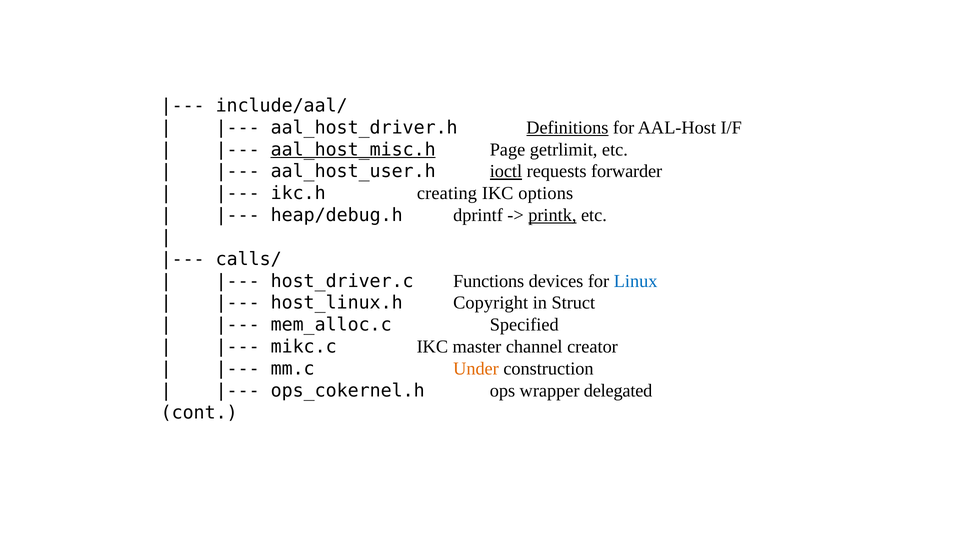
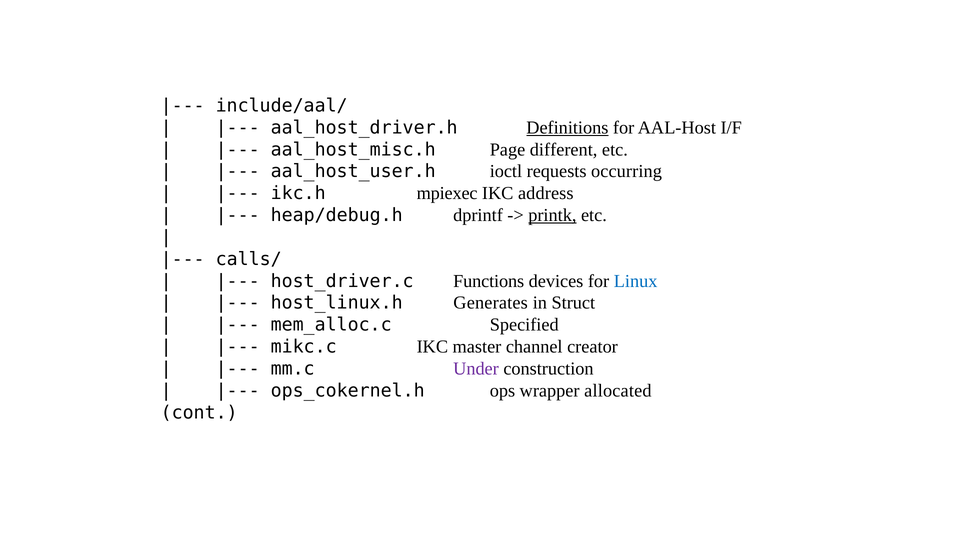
aal_host_misc.h underline: present -> none
getrlimit: getrlimit -> different
ioctl underline: present -> none
forwarder: forwarder -> occurring
creating: creating -> mpiexec
options: options -> address
Copyright: Copyright -> Generates
Under colour: orange -> purple
delegated: delegated -> allocated
